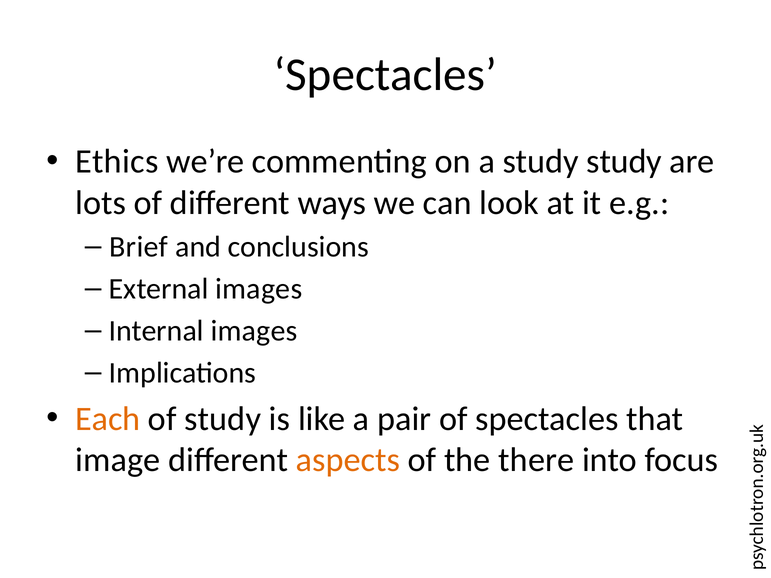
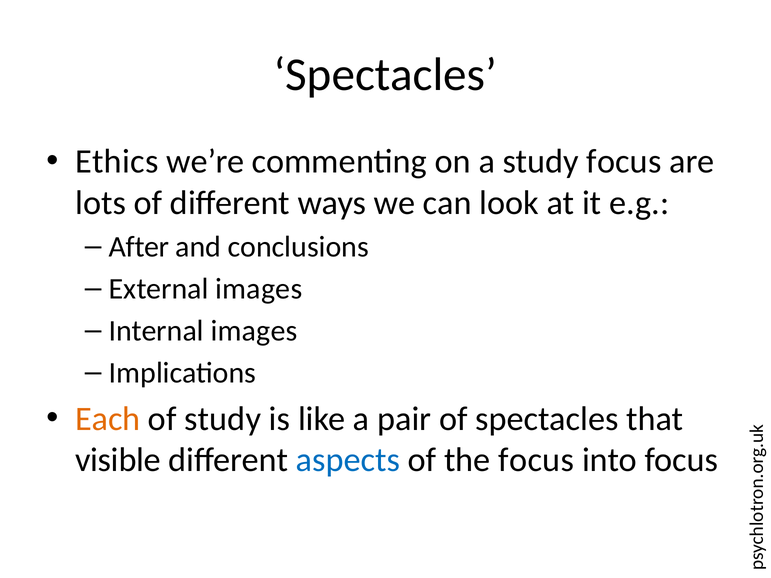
study study: study -> focus
Brief: Brief -> After
image: image -> visible
aspects colour: orange -> blue
the there: there -> focus
